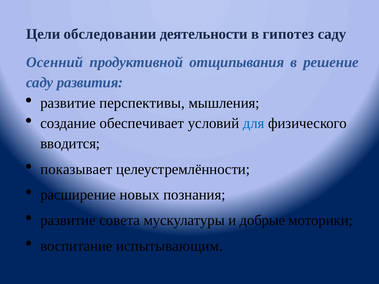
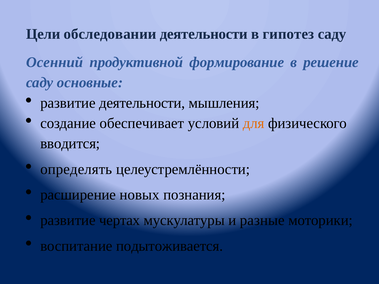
отщипывания: отщипывания -> формирование
развития: развития -> основные
развитие перспективы: перспективы -> деятельности
для colour: blue -> orange
показывает: показывает -> определять
совета: совета -> чертах
добрые: добрые -> разные
испытывающим: испытывающим -> подытоживается
